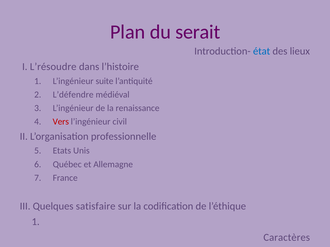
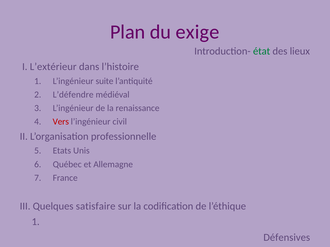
serait: serait -> exige
état colour: blue -> green
L’résoudre: L’résoudre -> L’extérieur
Caractères: Caractères -> Défensives
